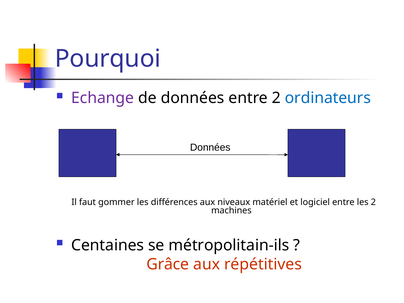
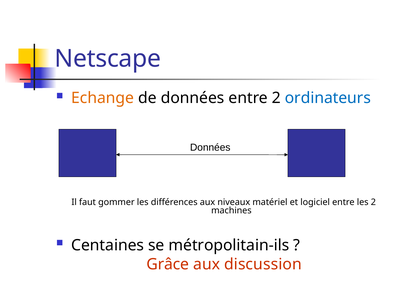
Pourquoi: Pourquoi -> Netscape
Echange colour: purple -> orange
répétitives: répétitives -> discussion
